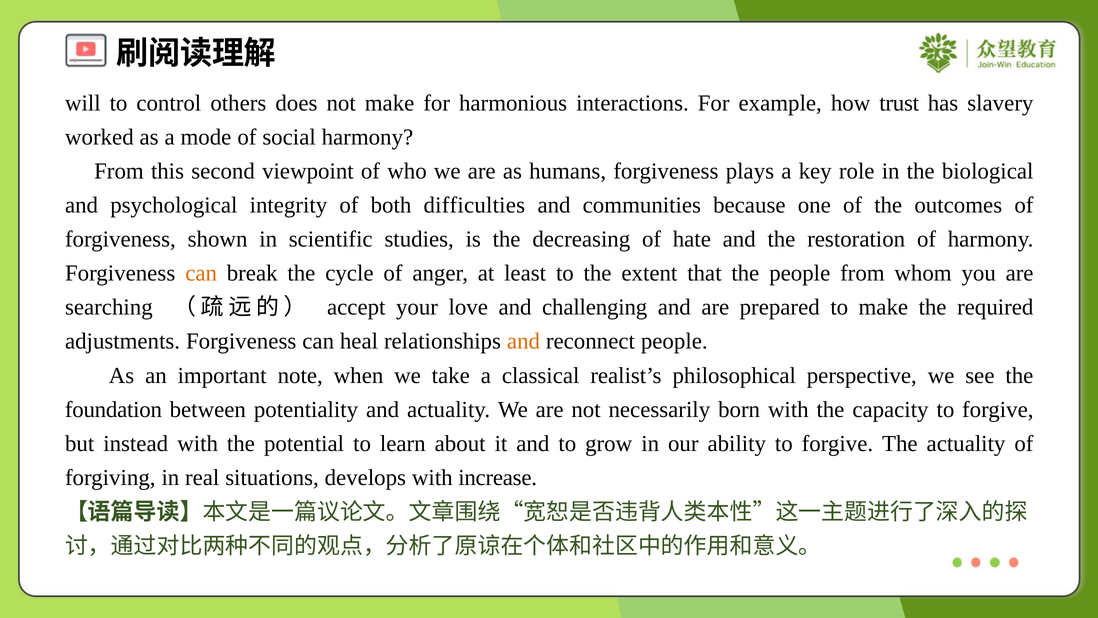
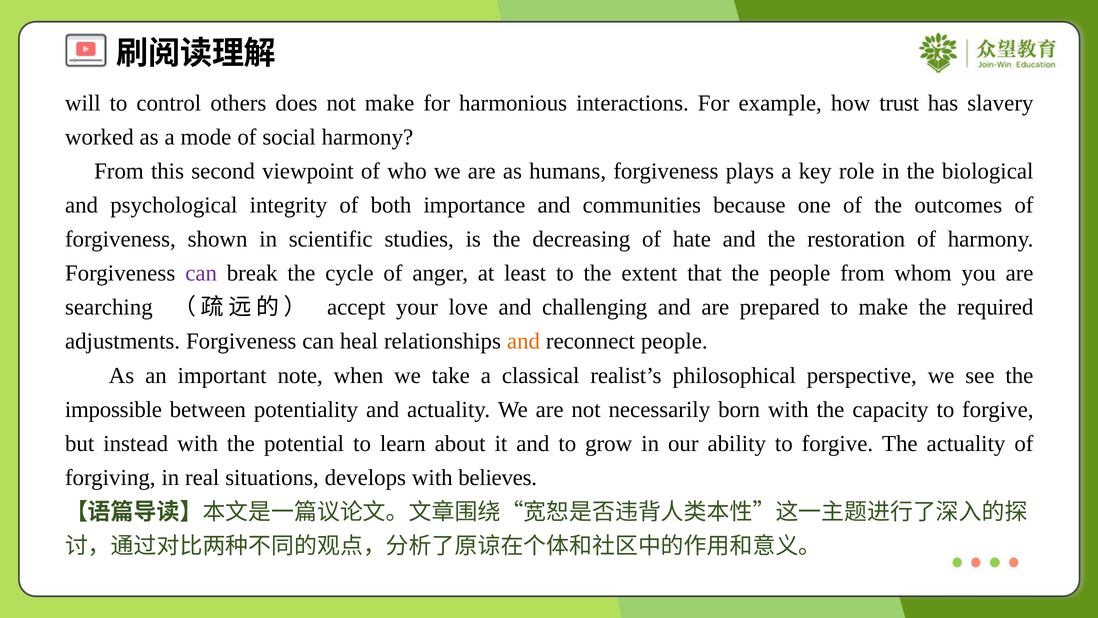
difficulties: difficulties -> importance
can at (201, 273) colour: orange -> purple
foundation: foundation -> impossible
increase: increase -> believes
